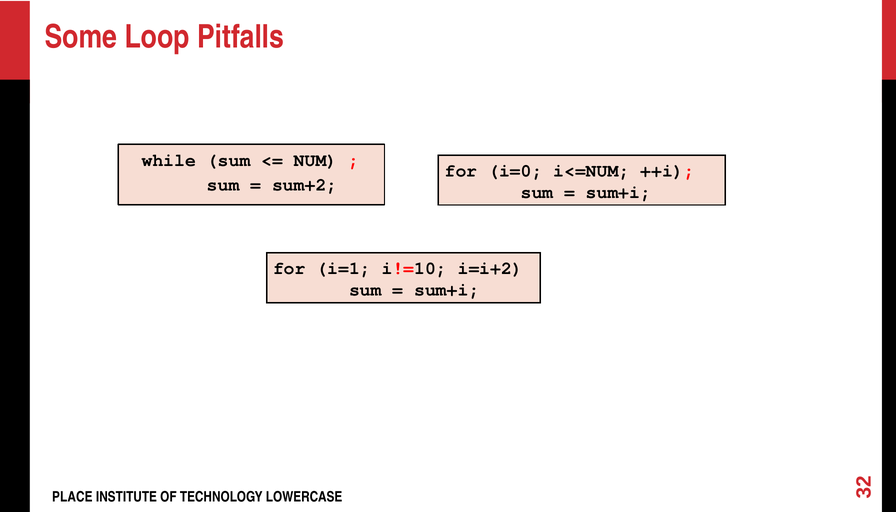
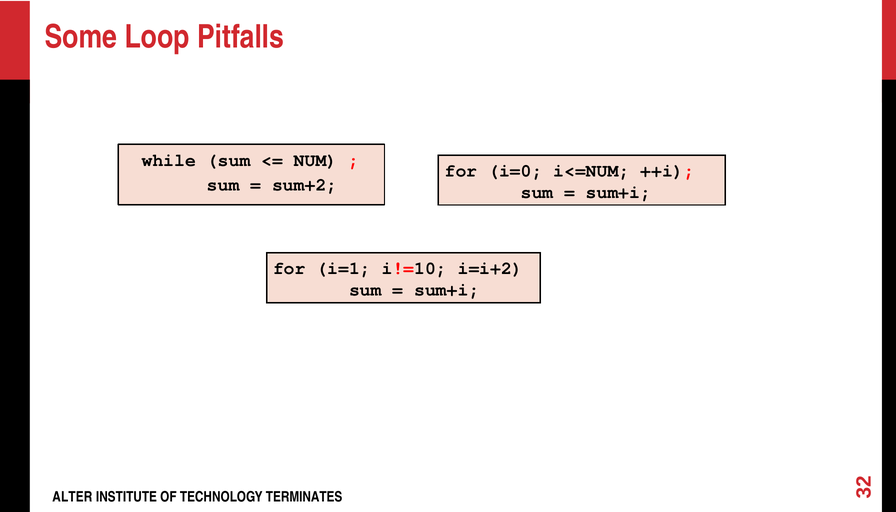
PLACE: PLACE -> ALTER
LOWERCASE: LOWERCASE -> TERMINATES
